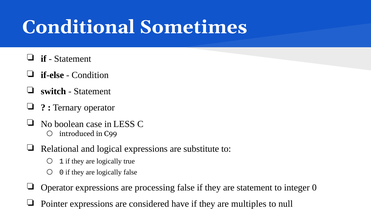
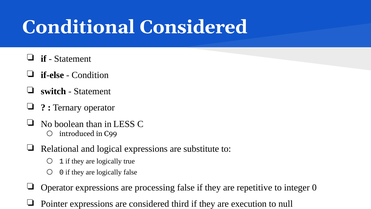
Conditional Sometimes: Sometimes -> Considered
case: case -> than
are statement: statement -> repetitive
have: have -> third
multiples: multiples -> execution
